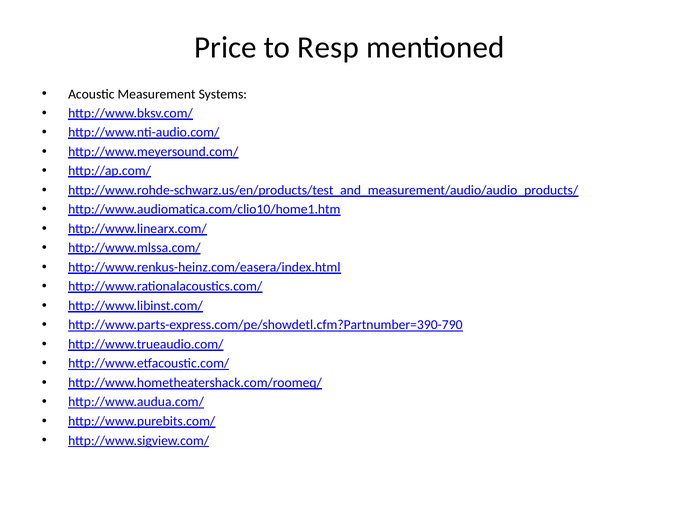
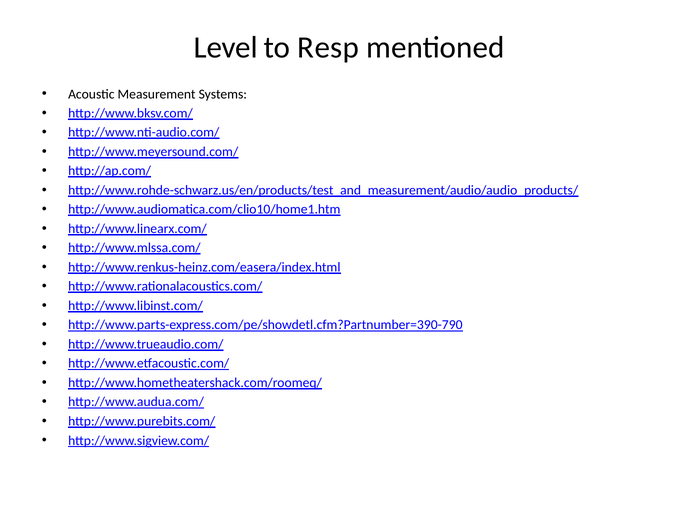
Price: Price -> Level
